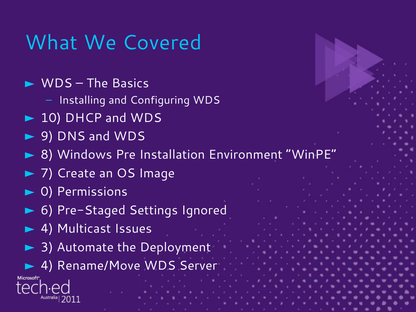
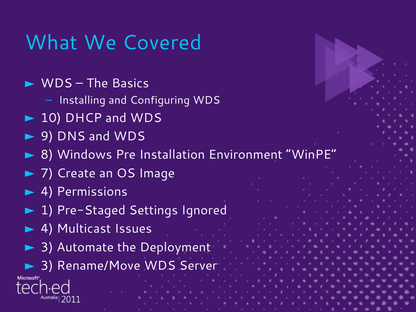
0 at (47, 192): 0 -> 4
6: 6 -> 1
4 at (47, 266): 4 -> 3
